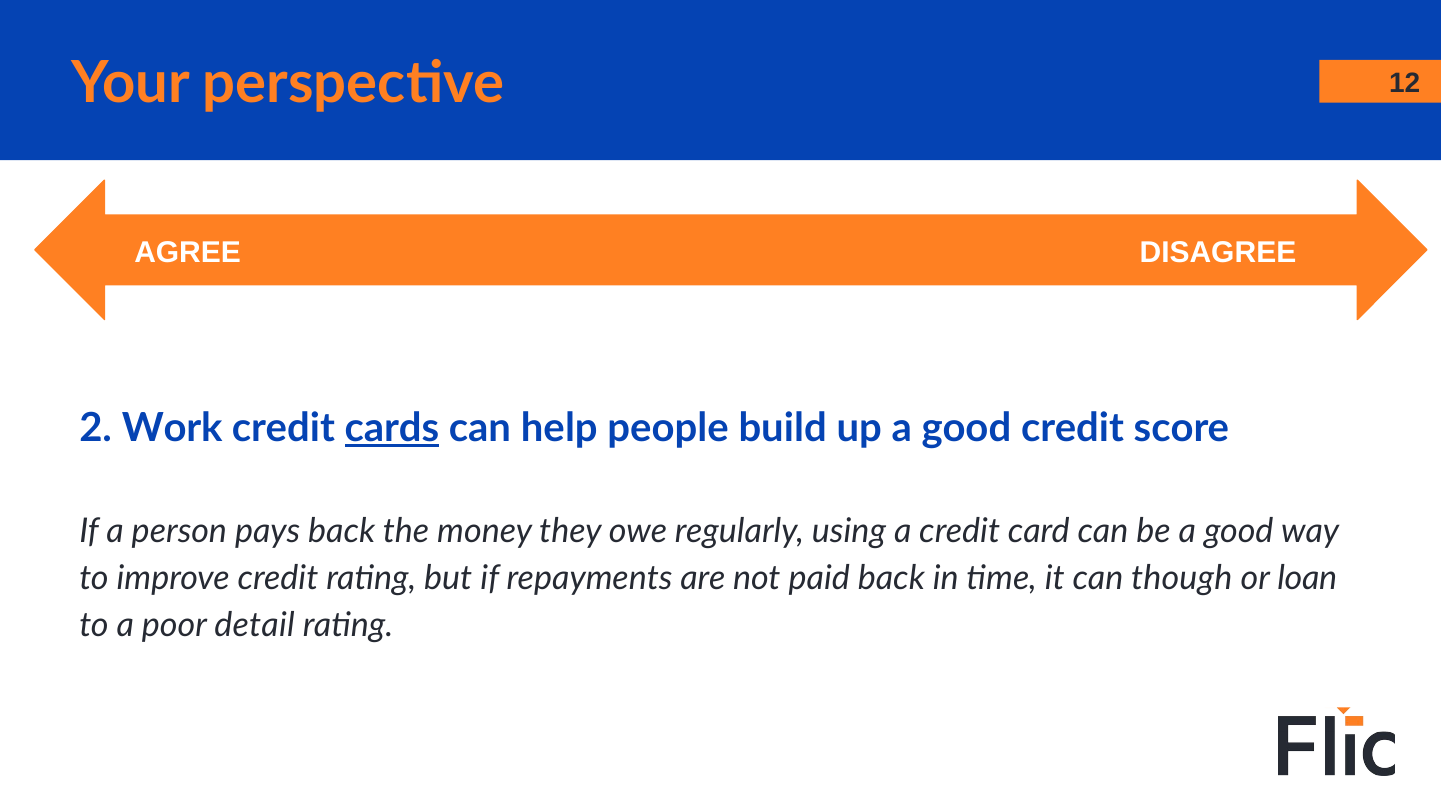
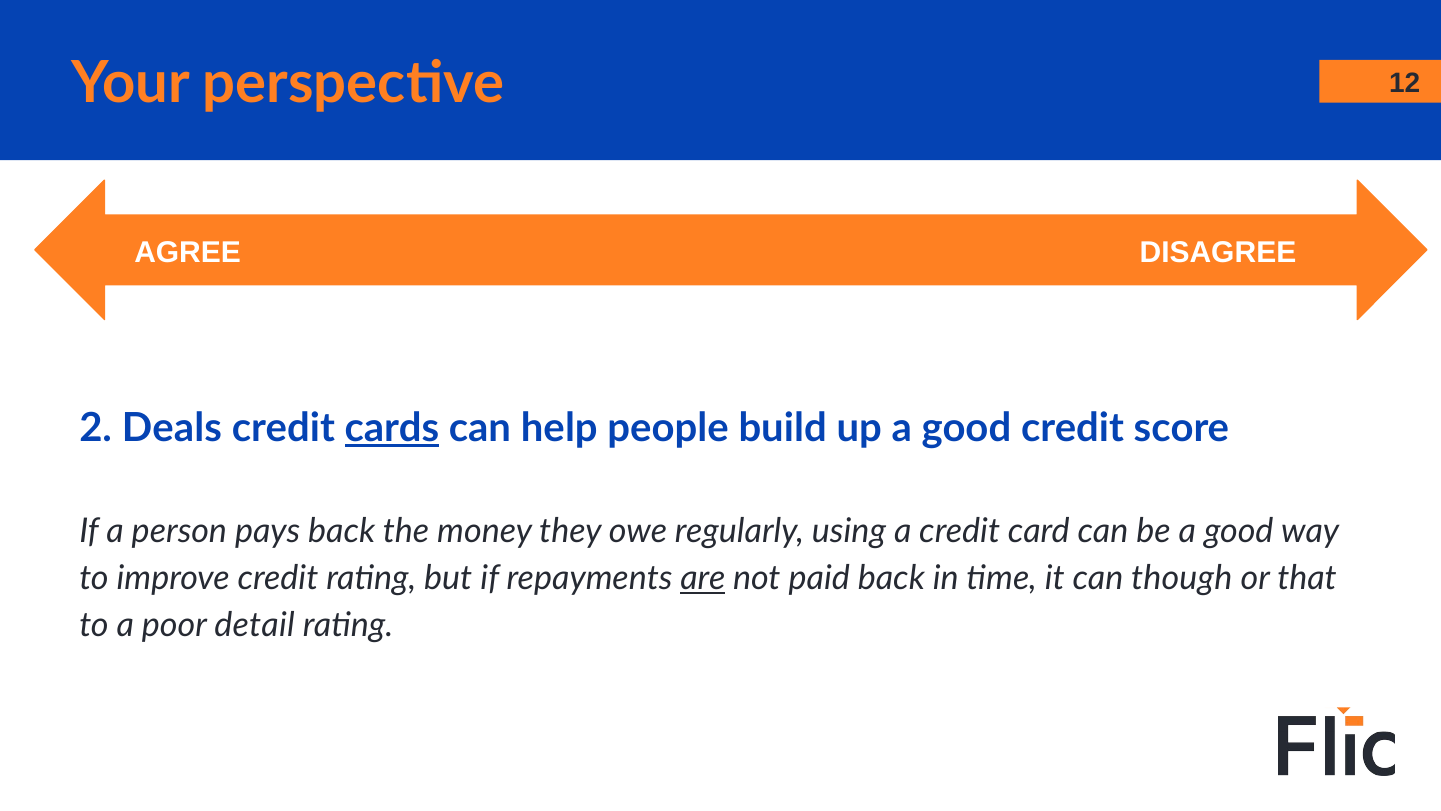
Work: Work -> Deals
are underline: none -> present
loan: loan -> that
